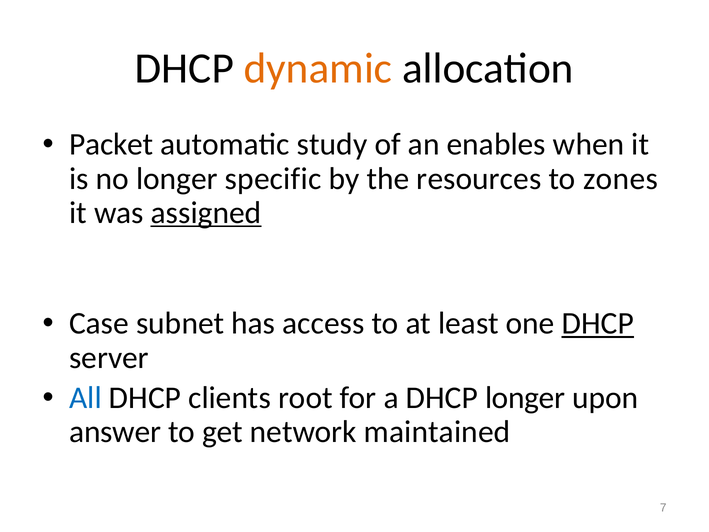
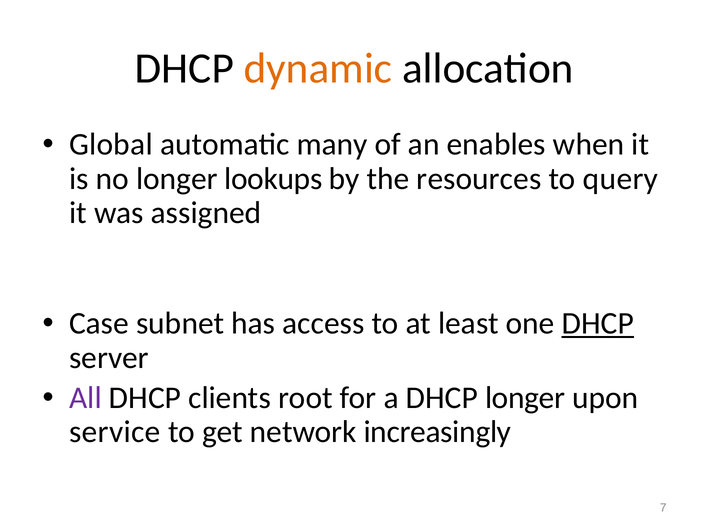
Packet: Packet -> Global
study: study -> many
specific: specific -> lookups
zones: zones -> query
assigned underline: present -> none
All colour: blue -> purple
answer: answer -> service
maintained: maintained -> increasingly
